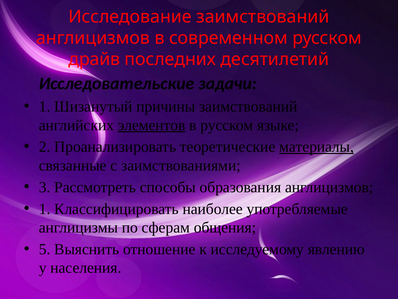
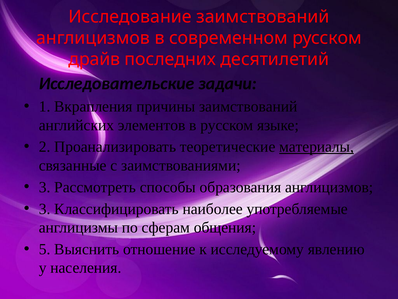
Шизанутый: Шизанутый -> Вкрапления
элементов underline: present -> none
1 at (45, 209): 1 -> 3
